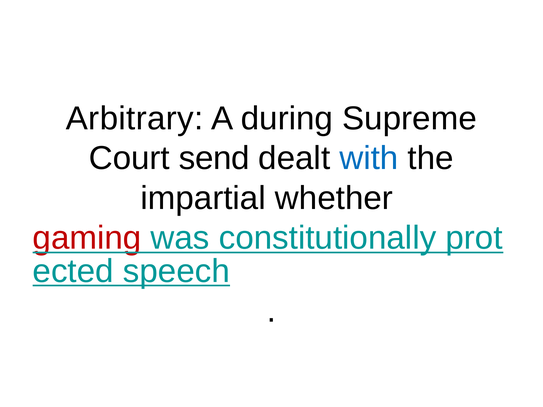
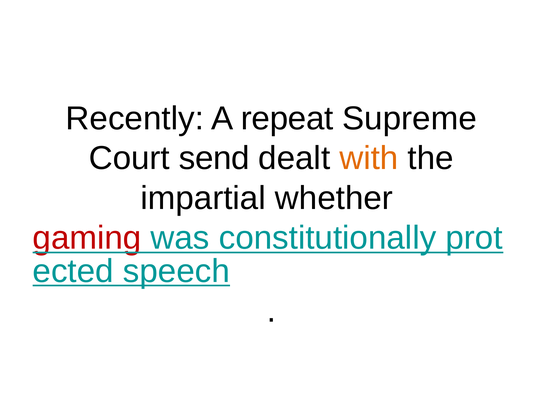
Arbitrary: Arbitrary -> Recently
during: during -> repeat
with colour: blue -> orange
